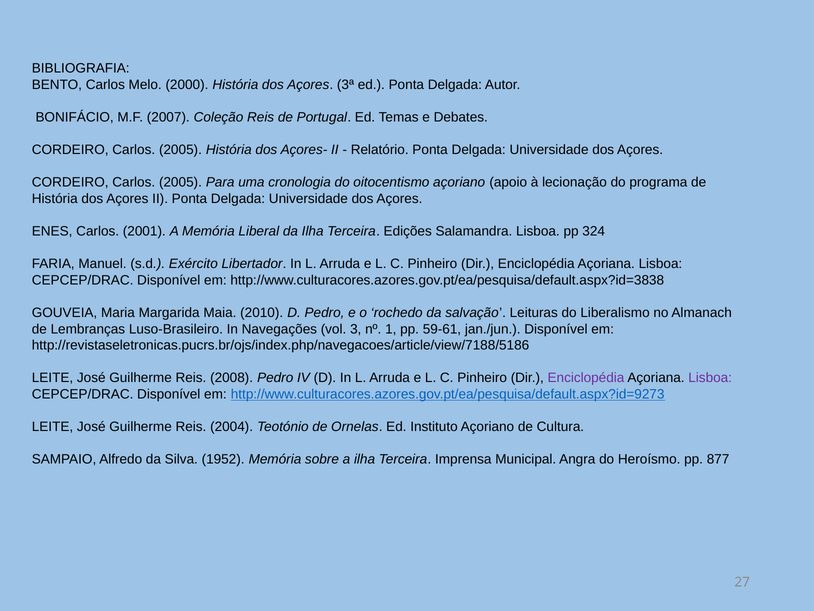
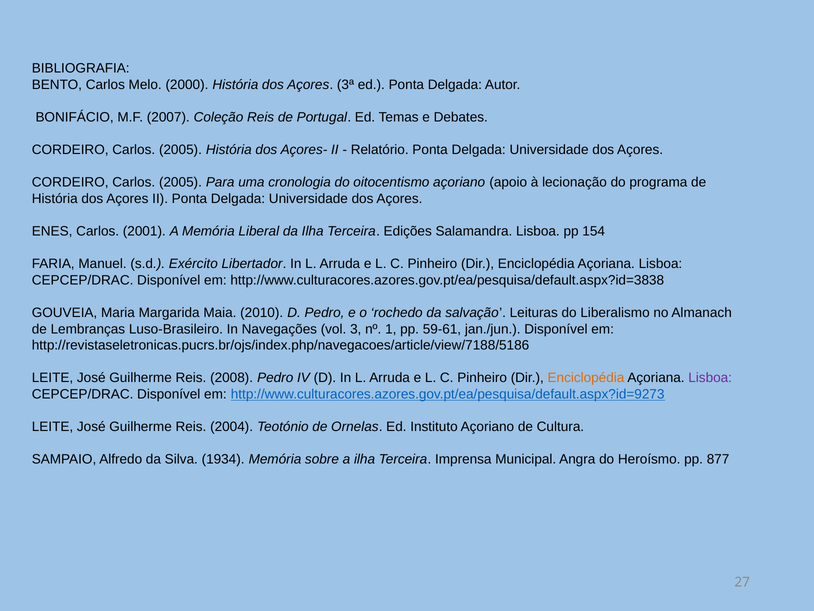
324: 324 -> 154
Enciclopédia at (586, 378) colour: purple -> orange
1952: 1952 -> 1934
